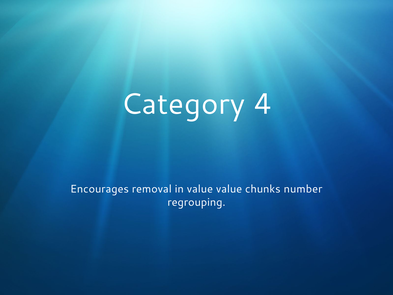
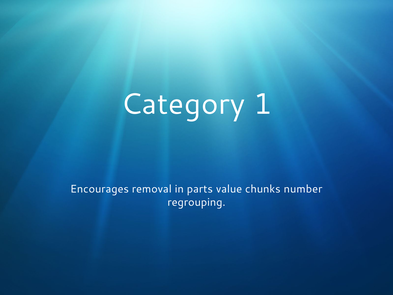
4: 4 -> 1
in value: value -> parts
